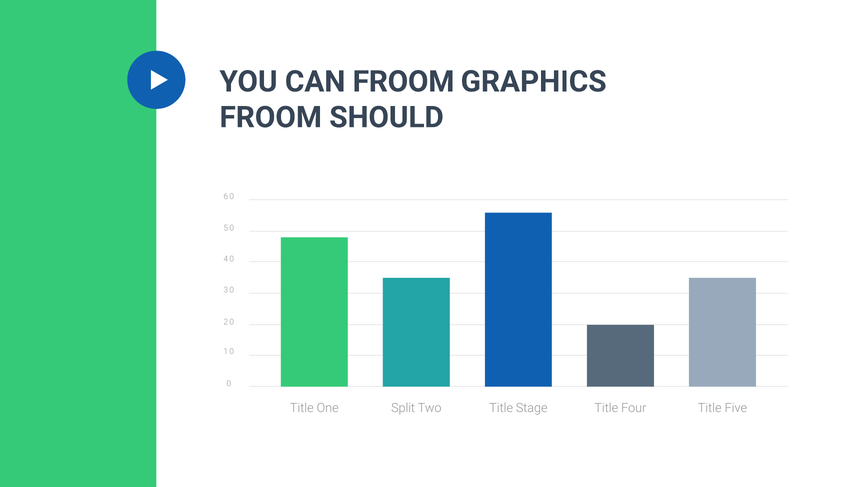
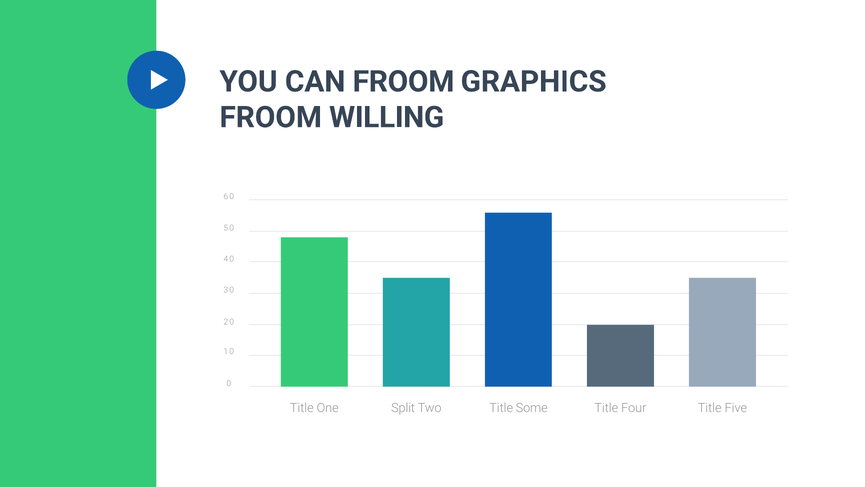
SHOULD: SHOULD -> WILLING
Stage: Stage -> Some
